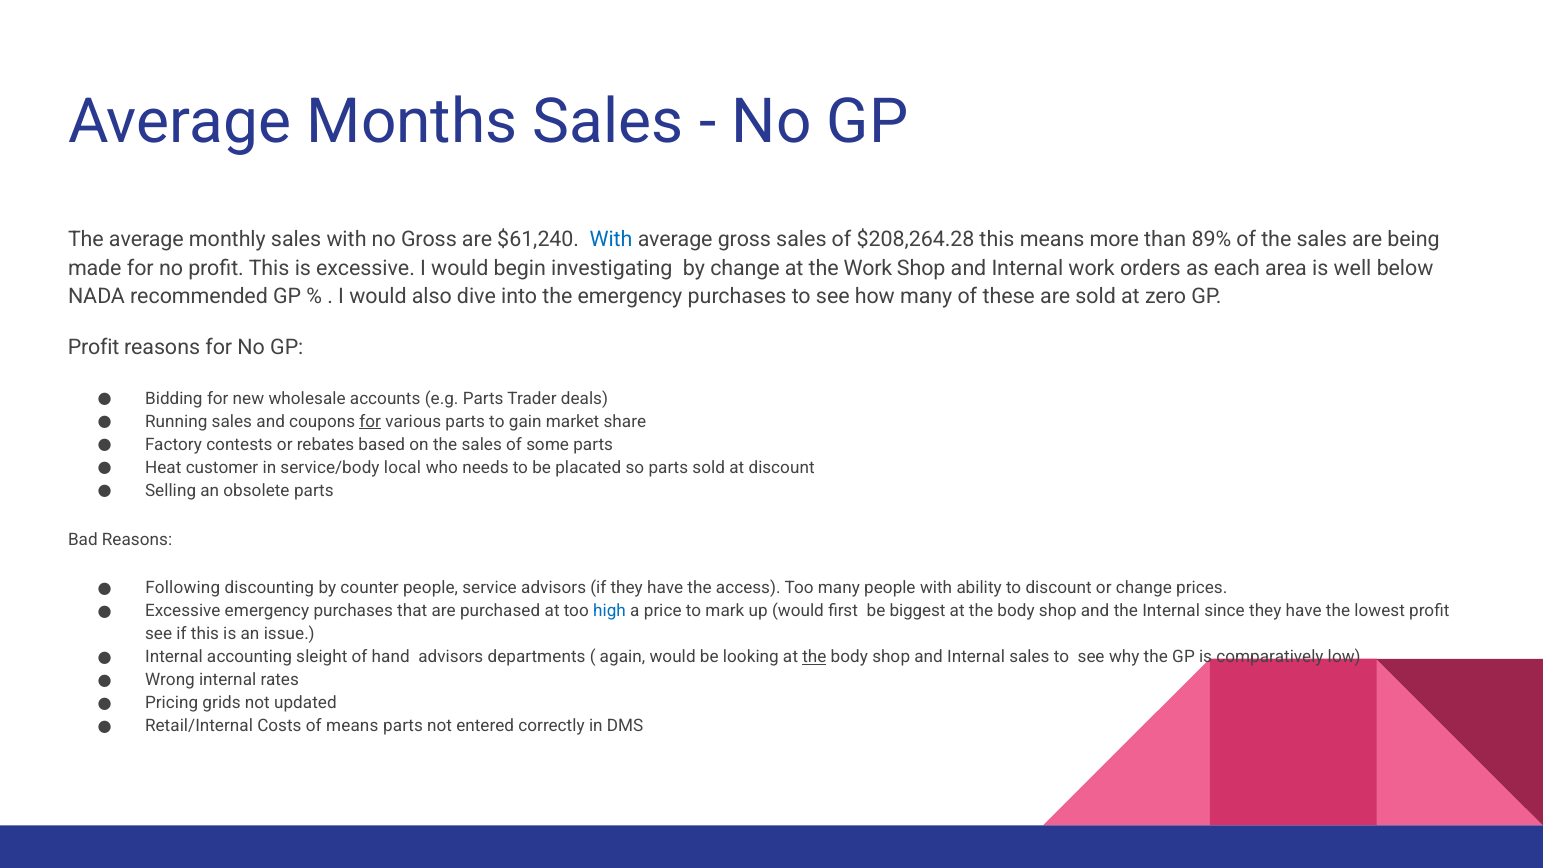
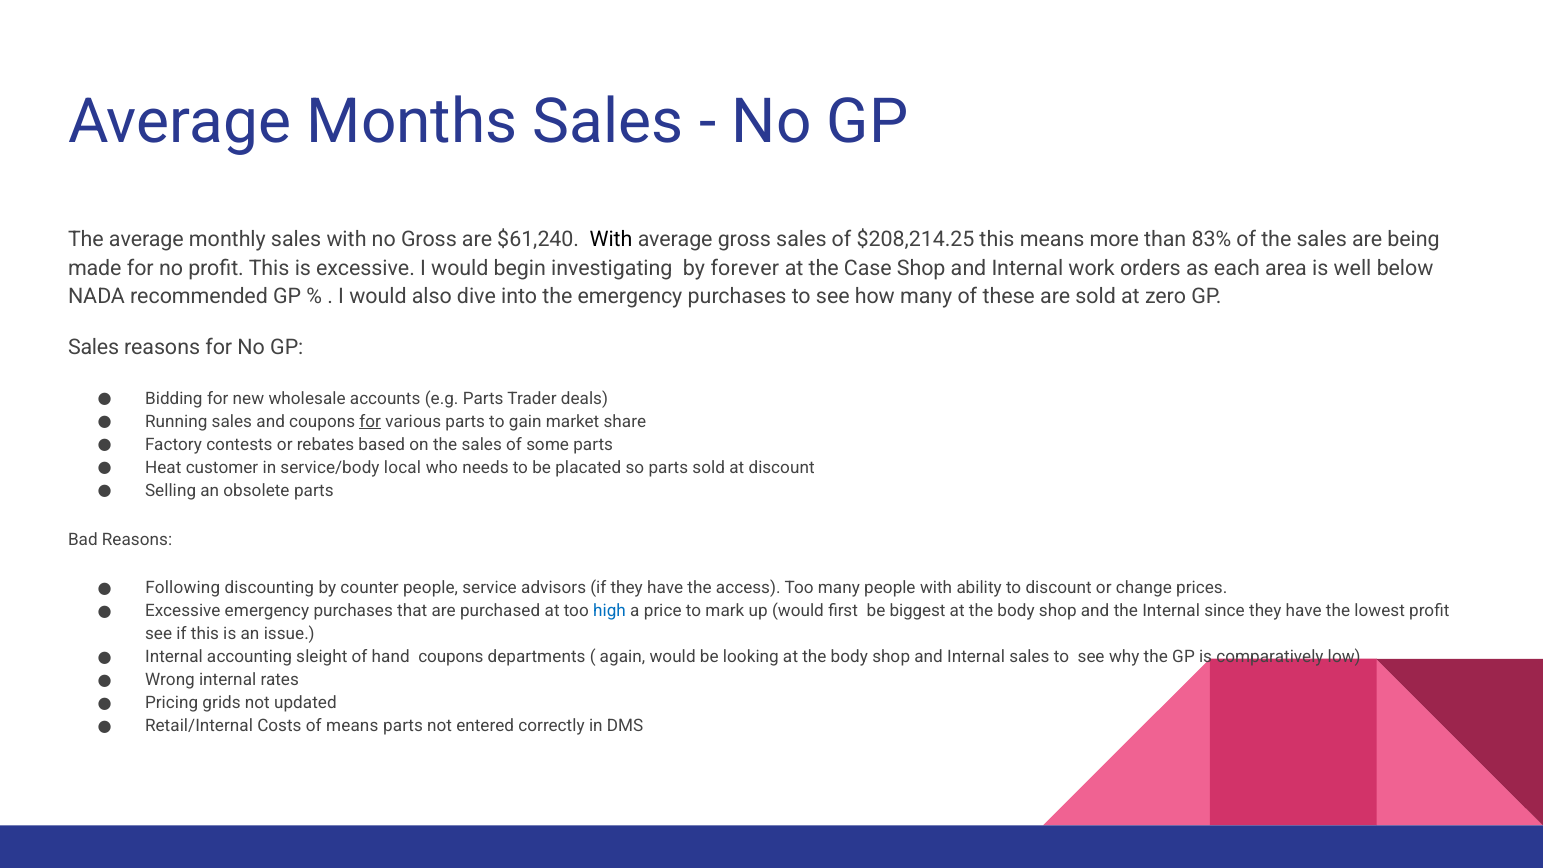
With at (611, 239) colour: blue -> black
$208,264.28: $208,264.28 -> $208,214.25
89%: 89% -> 83%
by change: change -> forever
the Work: Work -> Case
Profit at (94, 347): Profit -> Sales
hand advisors: advisors -> coupons
the at (814, 657) underline: present -> none
